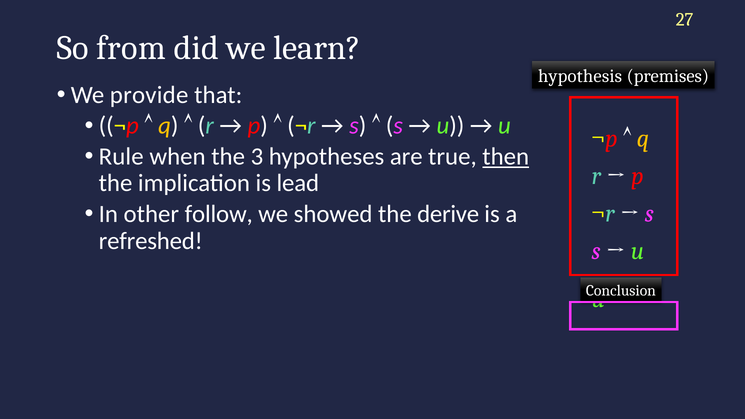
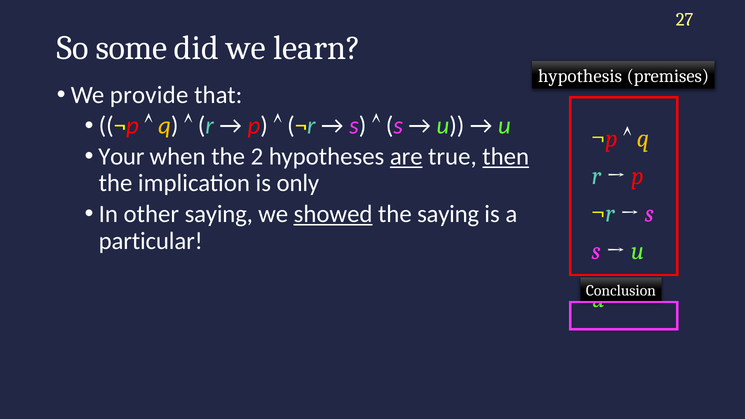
from: from -> some
Rule: Rule -> Your
3: 3 -> 2
are underline: none -> present
lead: lead -> only
other follow: follow -> saying
showed underline: none -> present
the derive: derive -> saying
refreshed: refreshed -> particular
